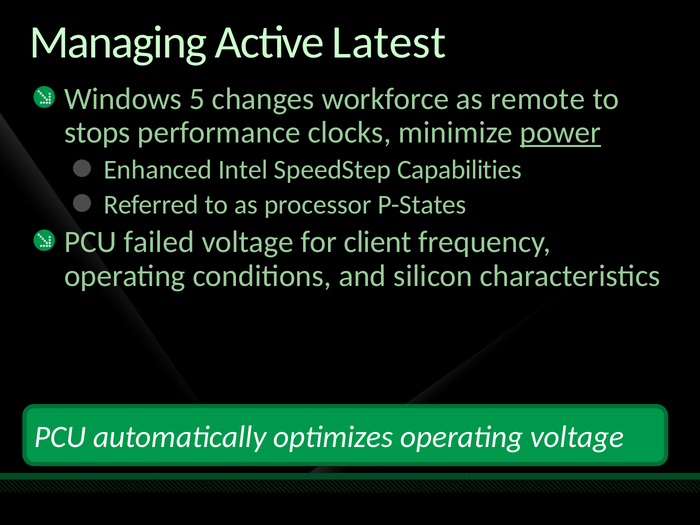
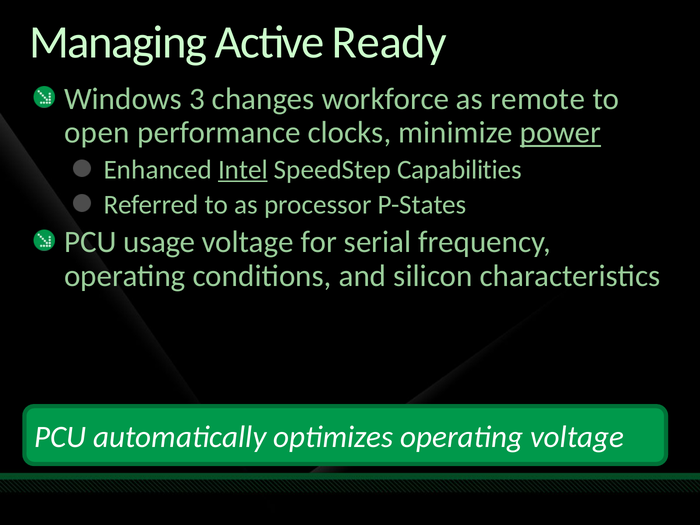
Latest: Latest -> Ready
5: 5 -> 3
stops: stops -> open
Intel underline: none -> present
failed: failed -> usage
client: client -> serial
